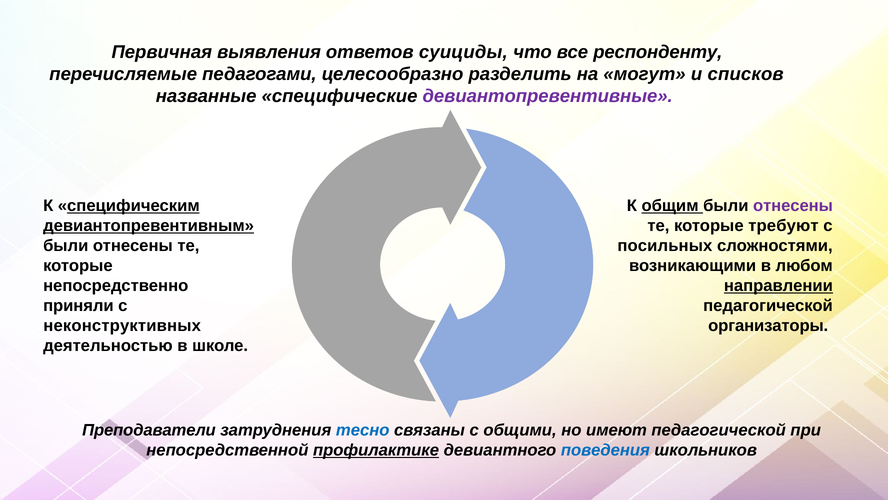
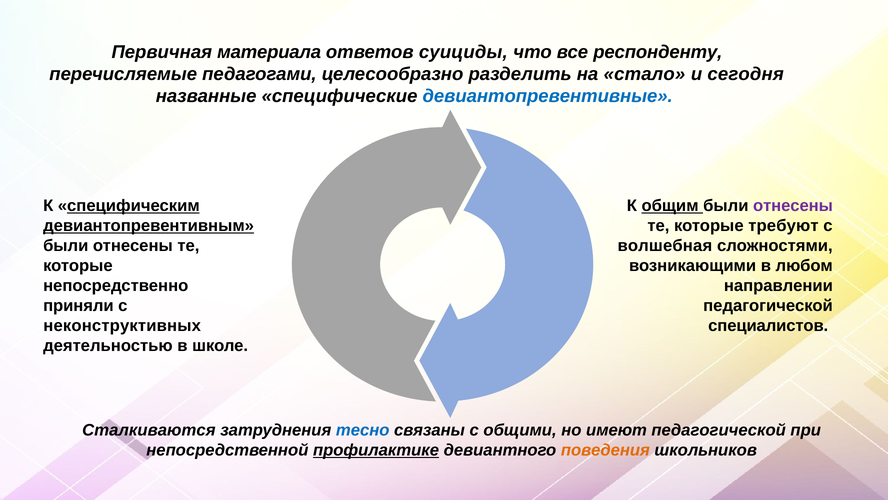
выявления: выявления -> материала
могут: могут -> стало
списков: списков -> сегодня
девиантопревентивные colour: purple -> blue
посильных: посильных -> волшебная
направлении underline: present -> none
организаторы: организаторы -> специалистов
Преподаватели: Преподаватели -> Сталкиваются
поведения colour: blue -> orange
